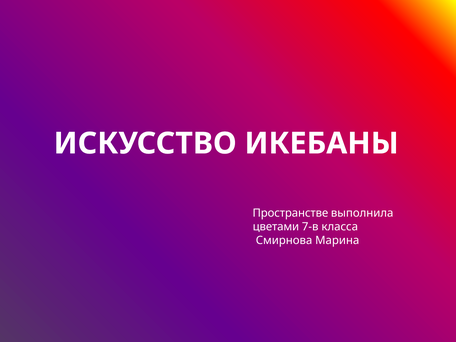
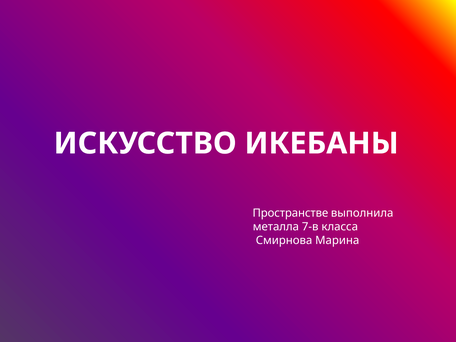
цветами: цветами -> металла
